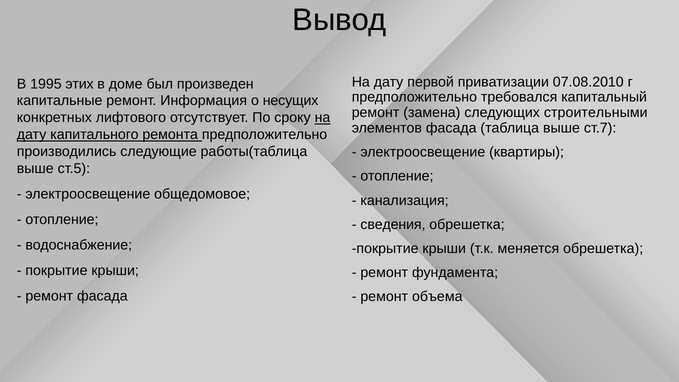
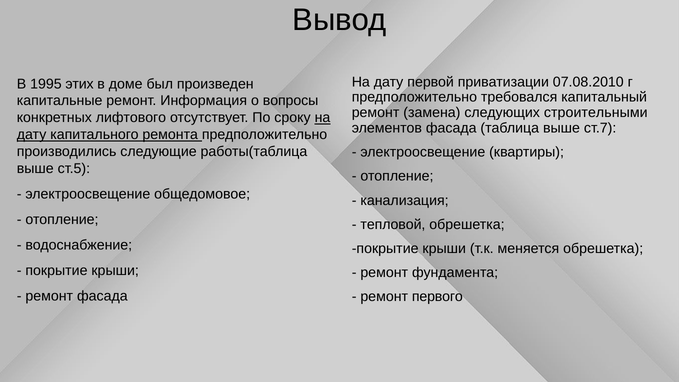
несущих: несущих -> вопросы
сведения: сведения -> тепловой
объема: объема -> первого
